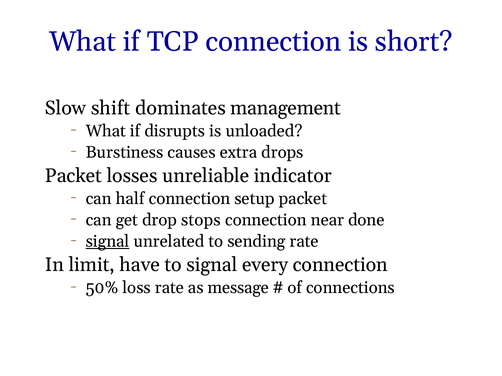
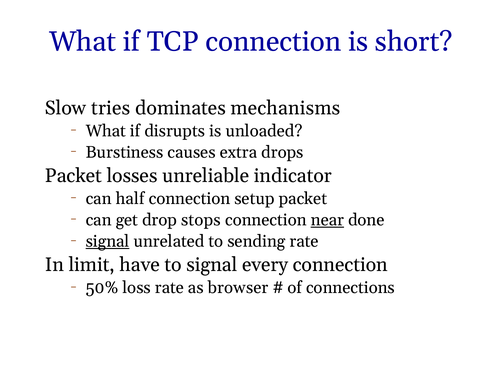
shift: shift -> tries
management: management -> mechanisms
near underline: none -> present
message: message -> browser
